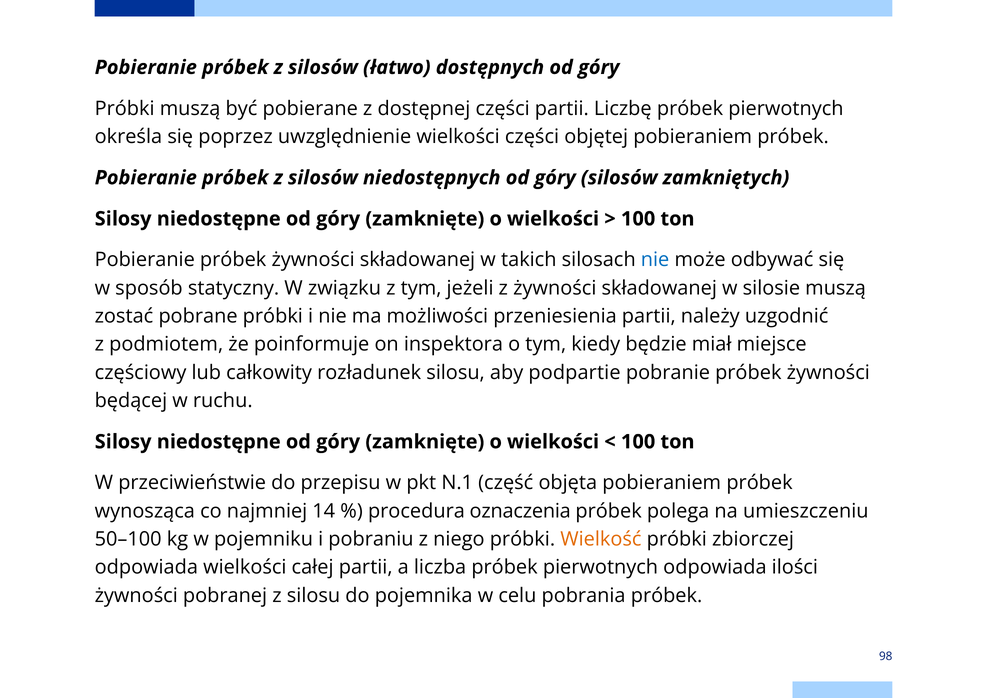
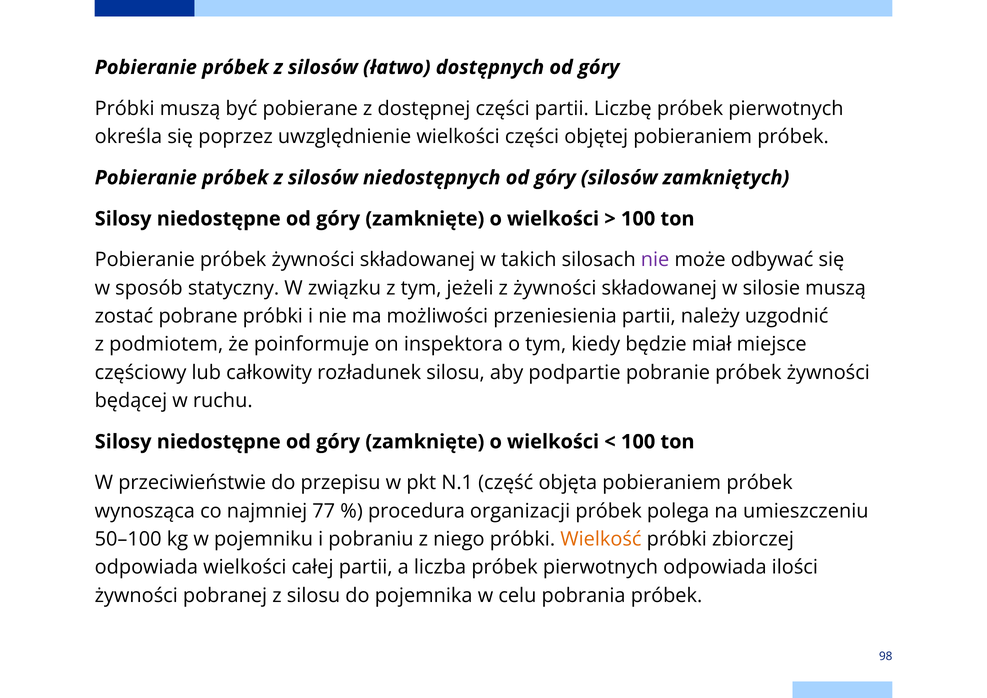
nie at (655, 260) colour: blue -> purple
14: 14 -> 77
oznaczenia: oznaczenia -> organizacji
